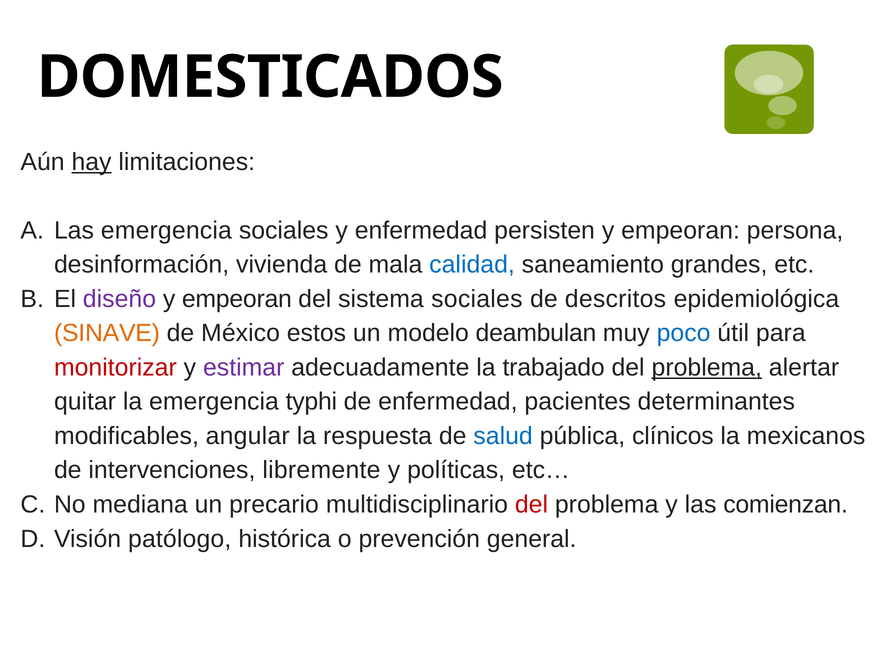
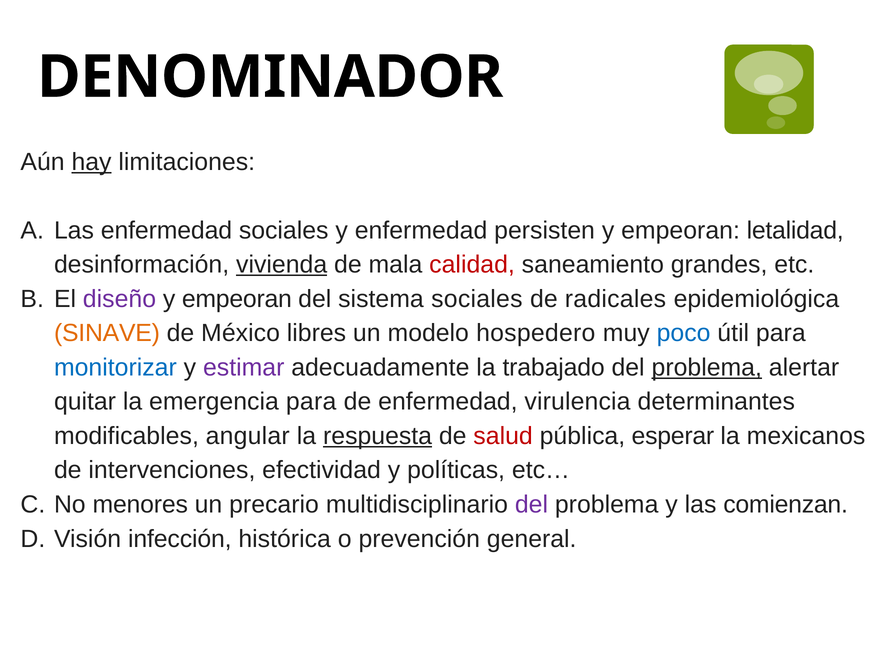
DOMESTICADOS: DOMESTICADOS -> DENOMINADOR
Las emergencia: emergencia -> enfermedad
persona: persona -> letalidad
vivienda underline: none -> present
calidad colour: blue -> red
descritos: descritos -> radicales
estos: estos -> libres
deambulan: deambulan -> hospedero
monitorizar colour: red -> blue
emergencia typhi: typhi -> para
pacientes: pacientes -> virulencia
respuesta underline: none -> present
salud colour: blue -> red
clínicos: clínicos -> esperar
libremente: libremente -> efectividad
mediana: mediana -> menores
del at (531, 504) colour: red -> purple
patólogo: patólogo -> infección
